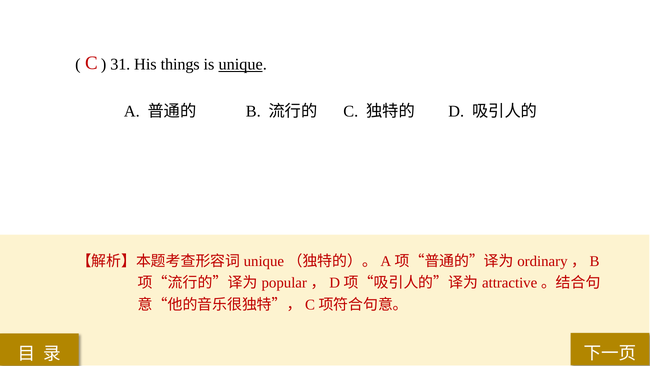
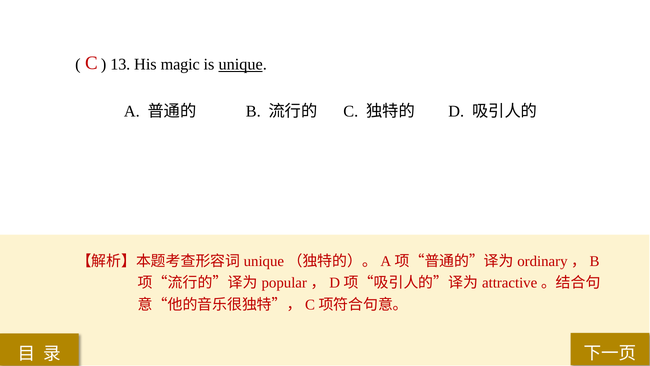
31: 31 -> 13
things: things -> magic
